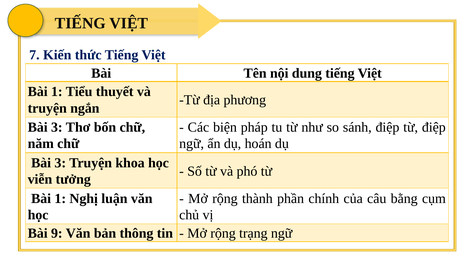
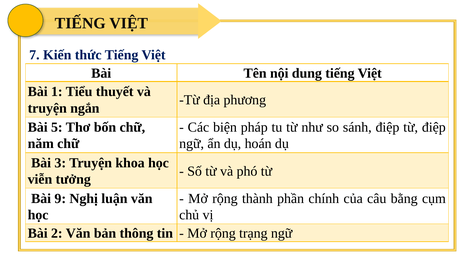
3 at (57, 127): 3 -> 5
1 at (60, 199): 1 -> 9
9: 9 -> 2
